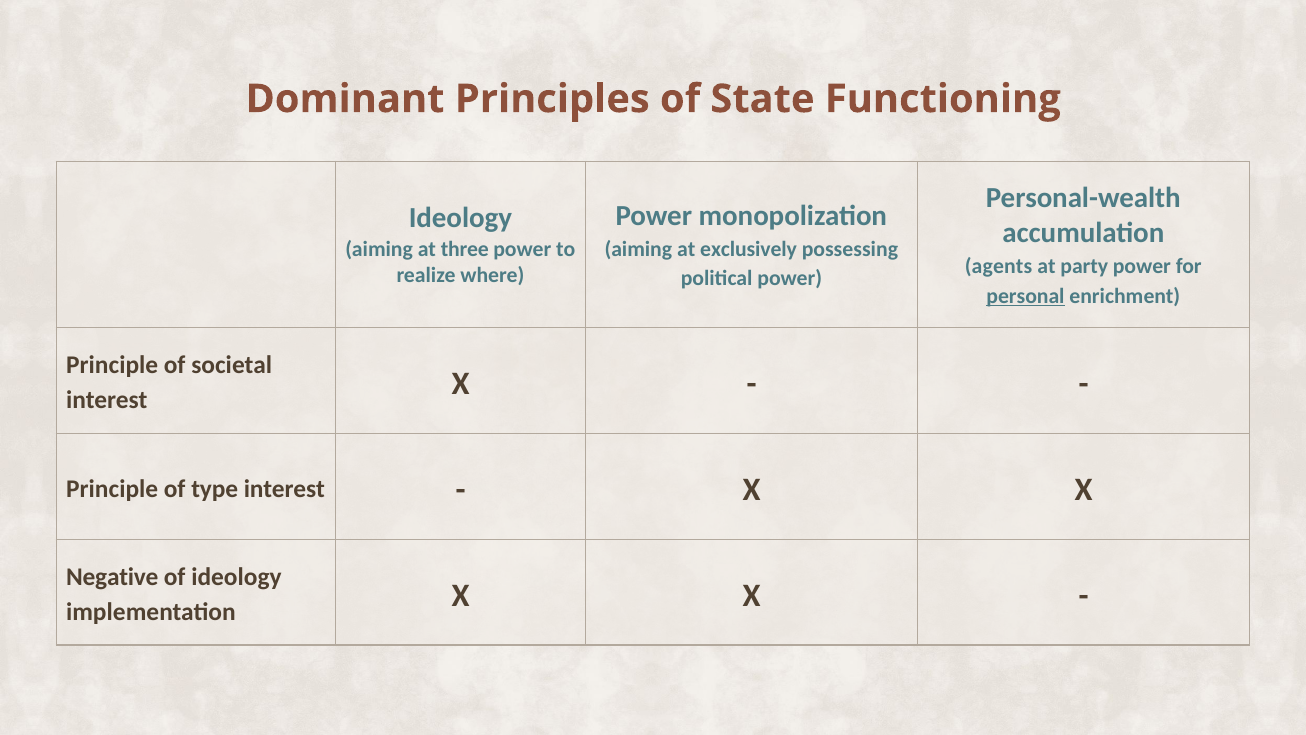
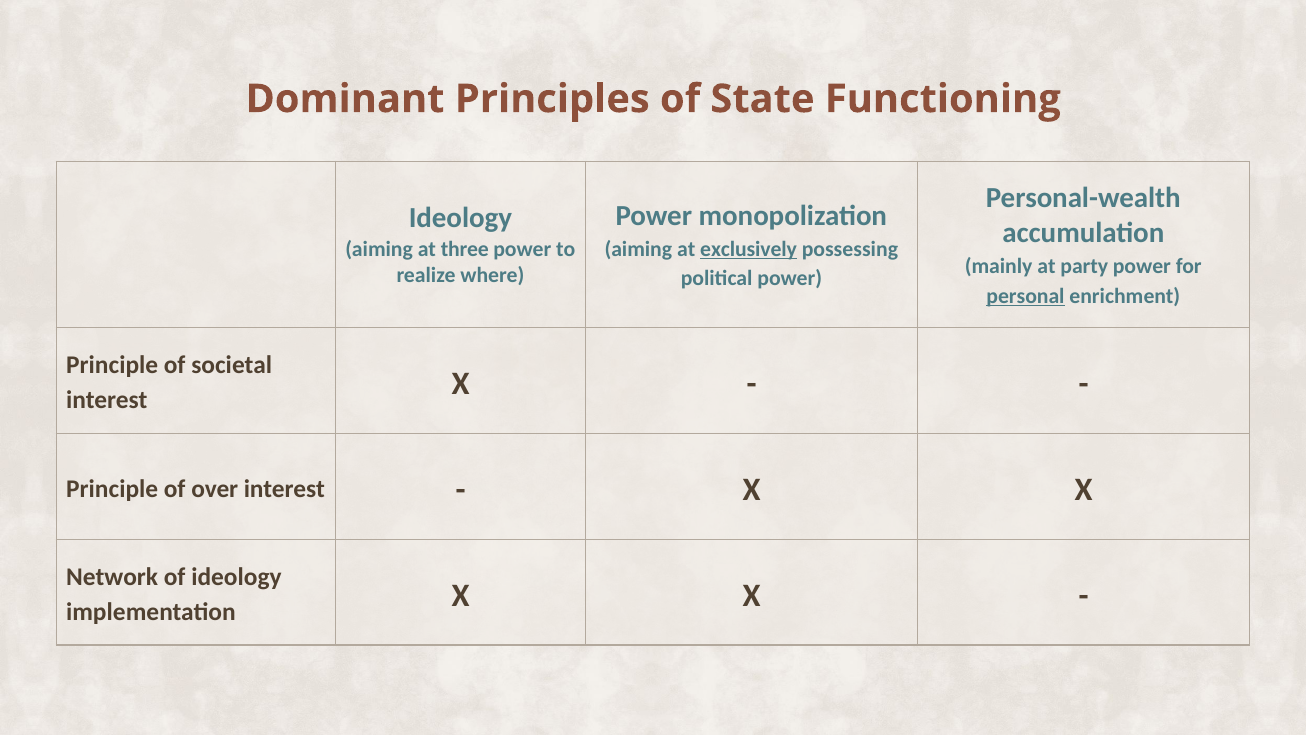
exclusively underline: none -> present
agents: agents -> mainly
type: type -> over
Negative: Negative -> Network
